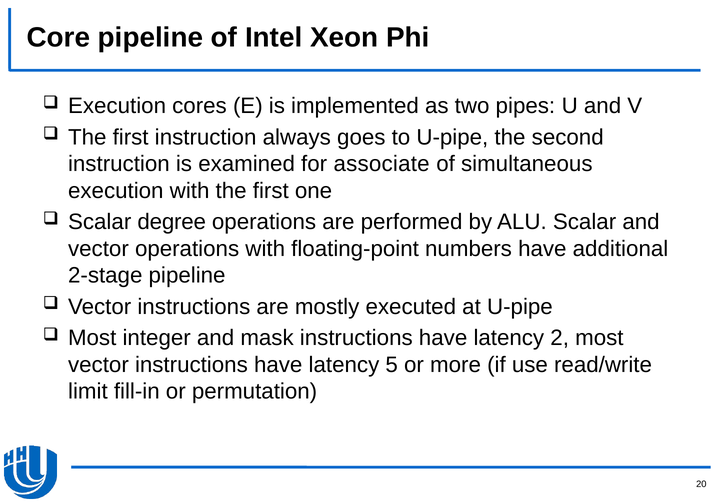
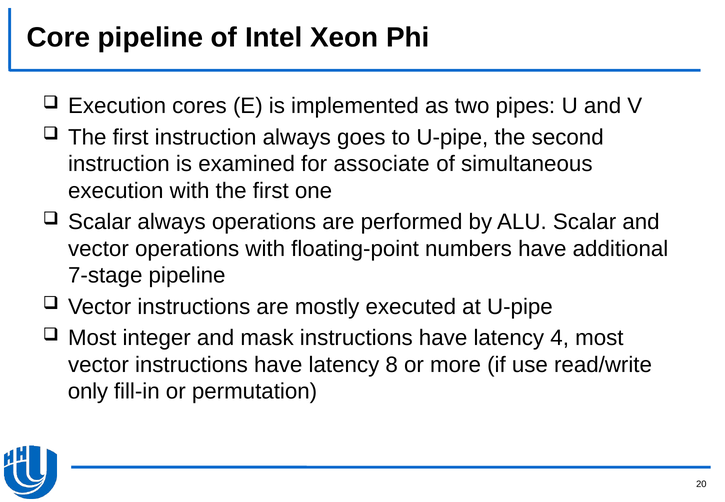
Scalar degree: degree -> always
2-stage: 2-stage -> 7-stage
2: 2 -> 4
5: 5 -> 8
limit: limit -> only
